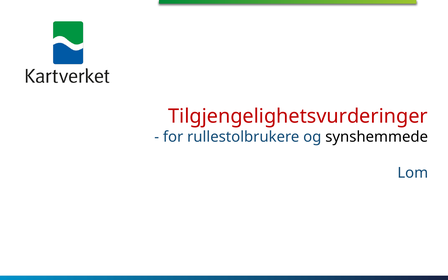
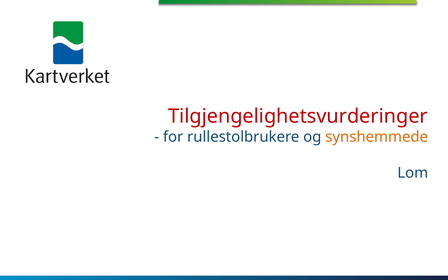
synshemmede colour: black -> orange
